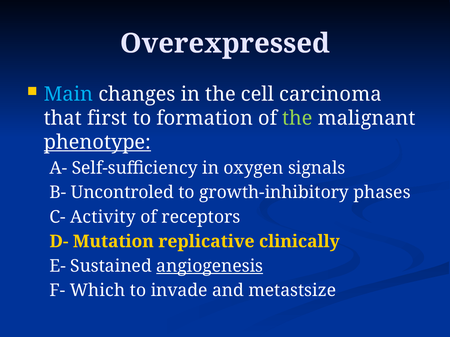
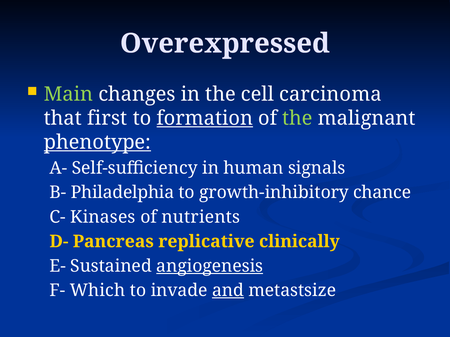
Main colour: light blue -> light green
formation underline: none -> present
oxygen: oxygen -> human
Uncontroled: Uncontroled -> Philadelphia
phases: phases -> chance
Activity: Activity -> Kinases
receptors: receptors -> nutrients
Mutation: Mutation -> Pancreas
and underline: none -> present
